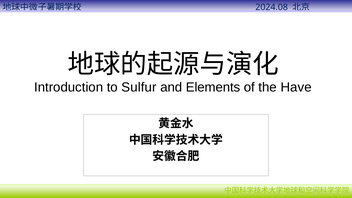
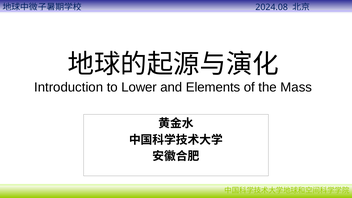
Sulfur: Sulfur -> Lower
Have: Have -> Mass
